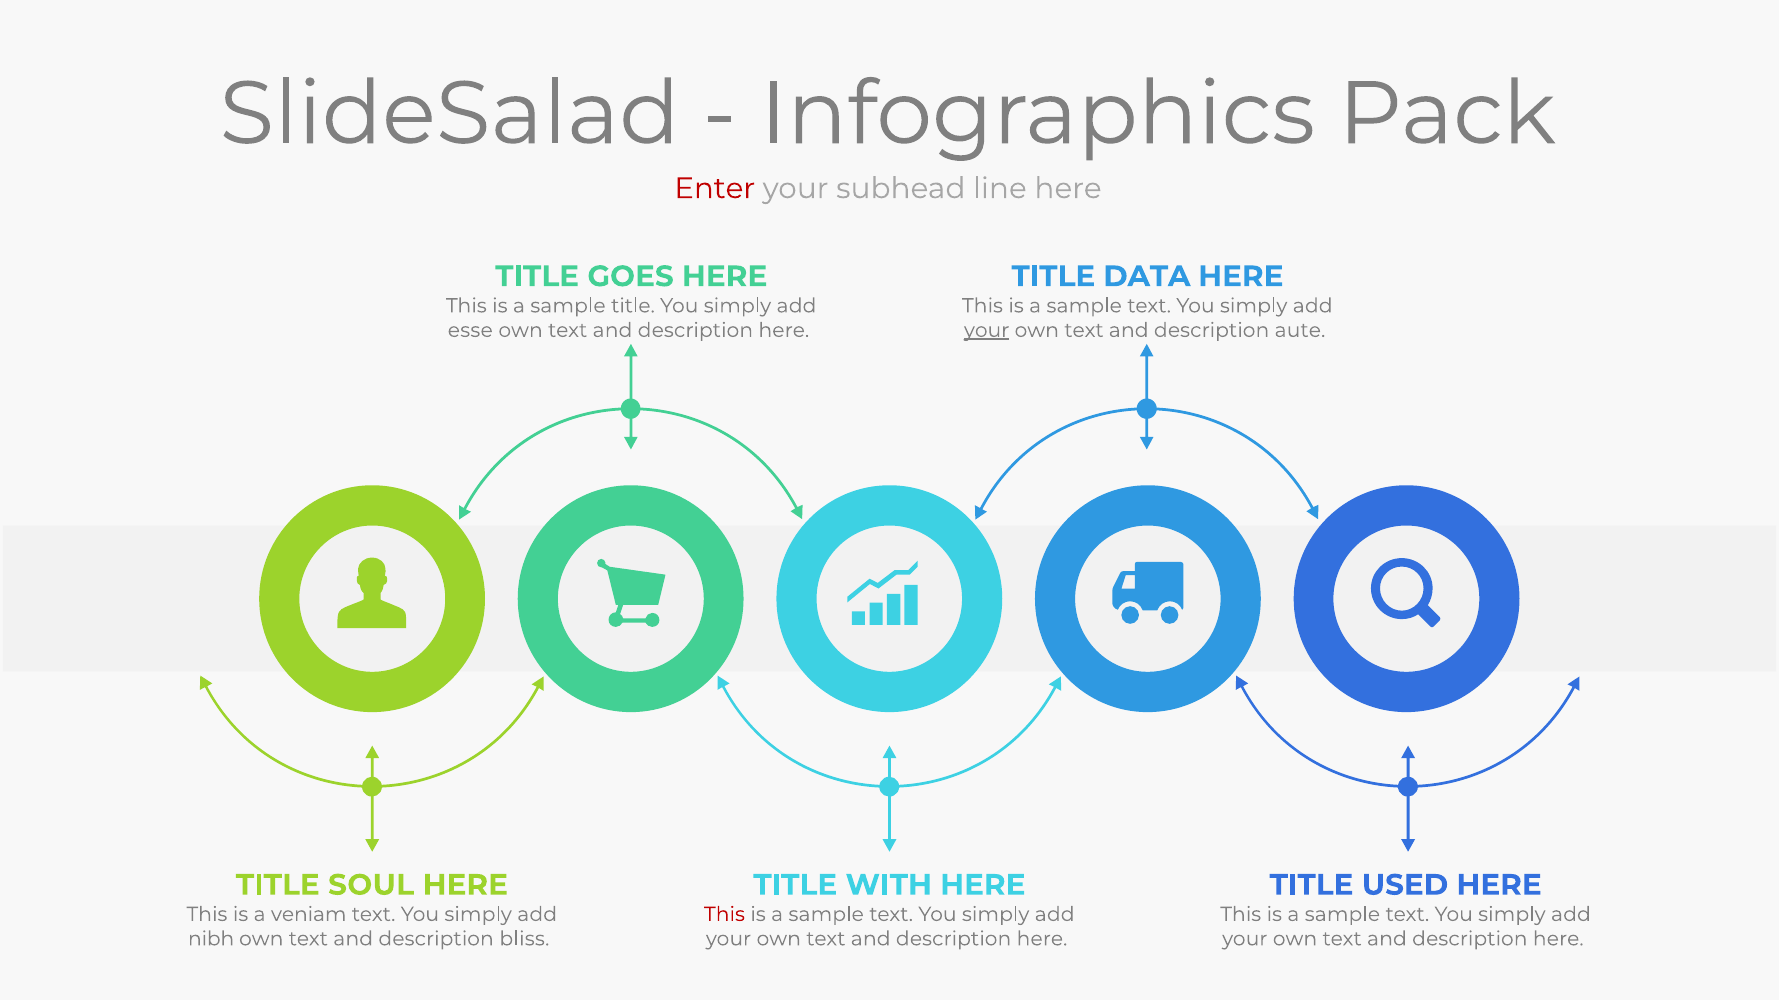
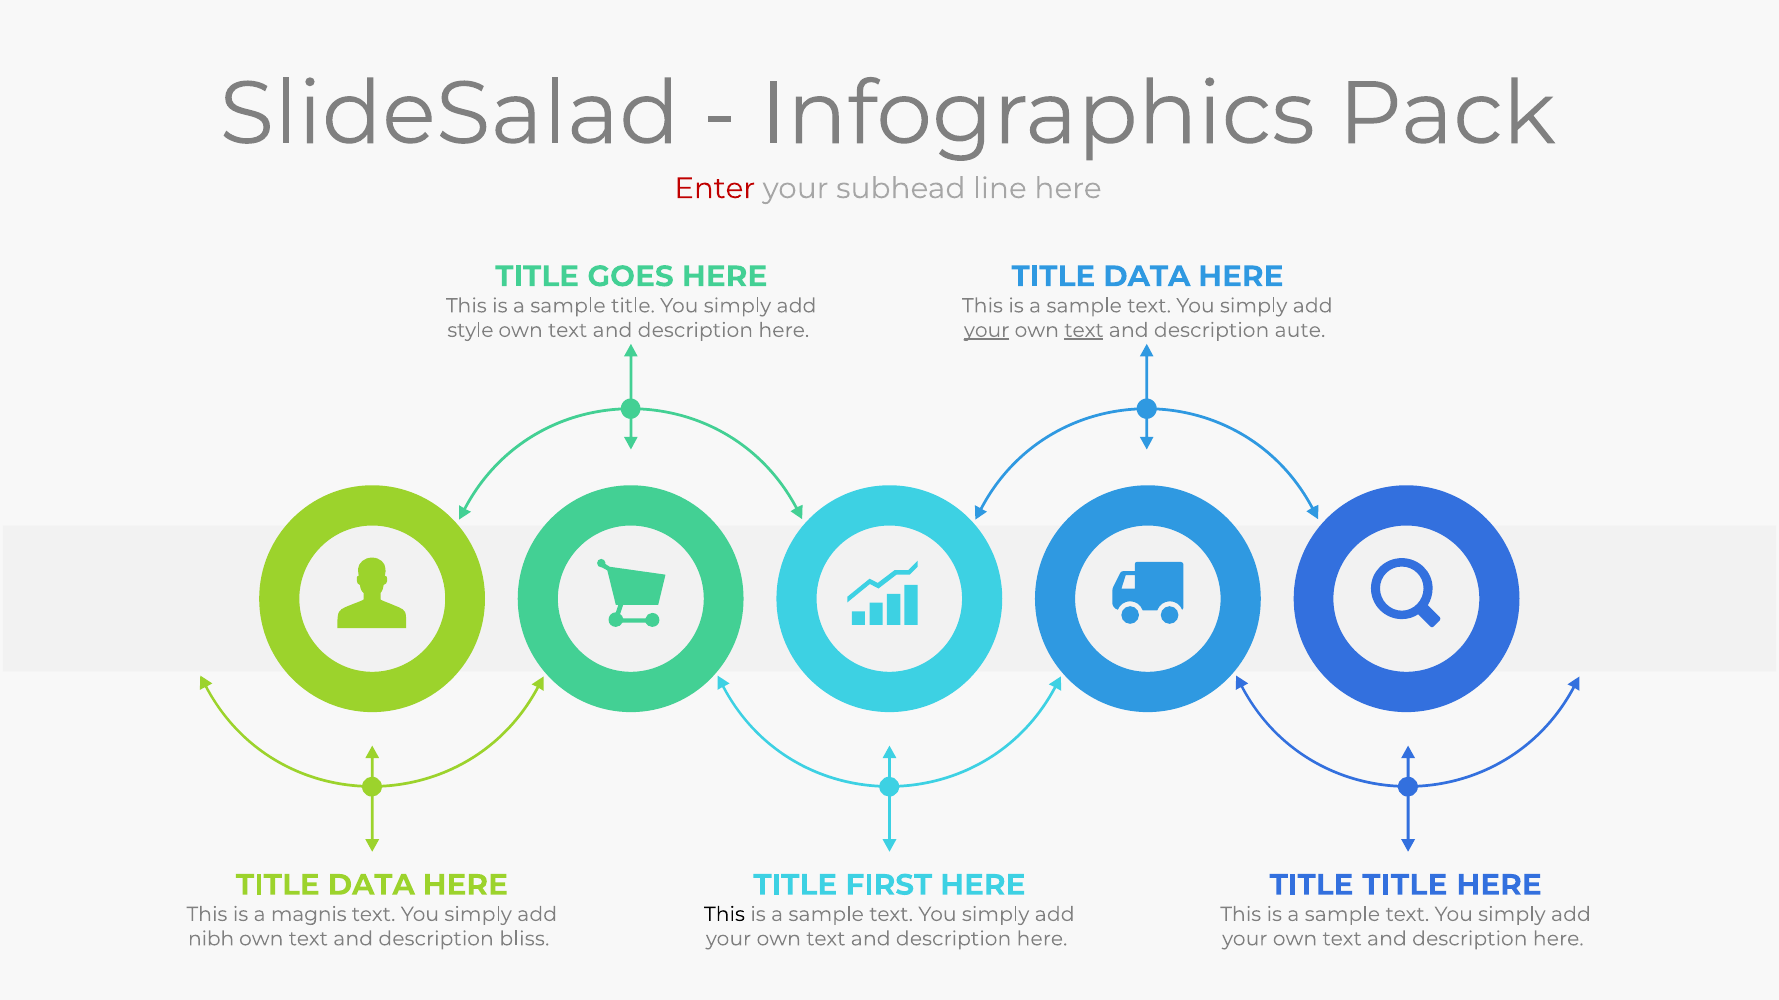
esse: esse -> style
text at (1084, 330) underline: none -> present
SOUL at (371, 886): SOUL -> DATA
WITH: WITH -> FIRST
TITLE USED: USED -> TITLE
veniam: veniam -> magnis
This at (725, 915) colour: red -> black
